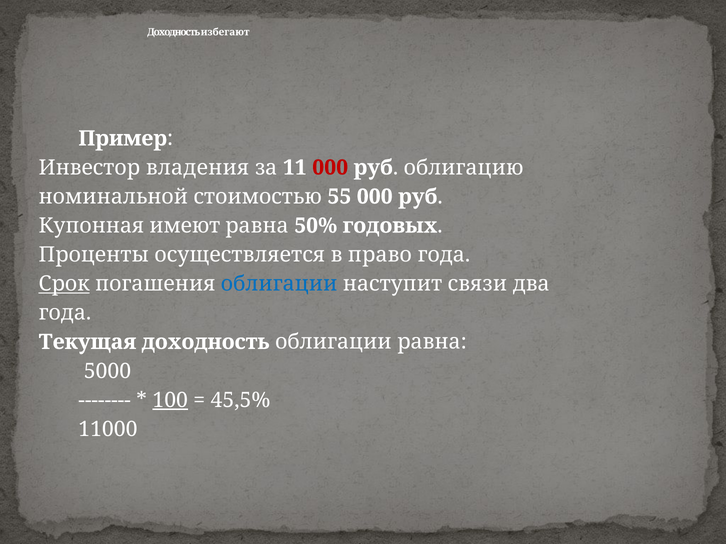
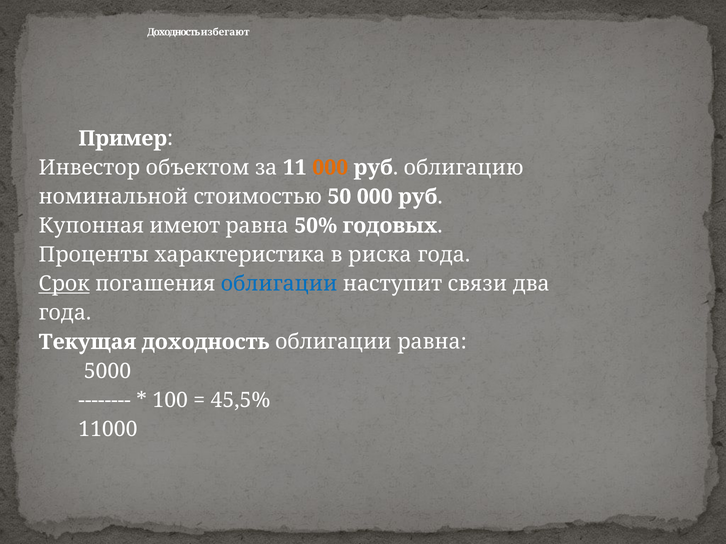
владения: владения -> объектом
000 at (330, 168) colour: red -> orange
55: 55 -> 50
осуществляется: осуществляется -> характеристика
право: право -> риска
100 underline: present -> none
